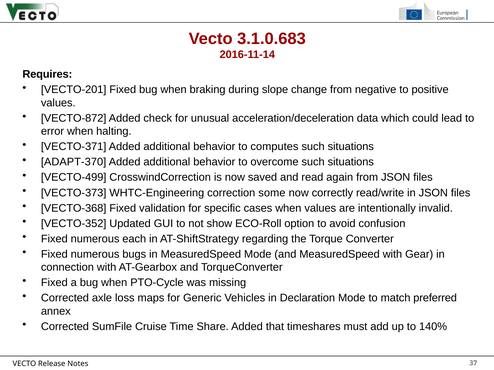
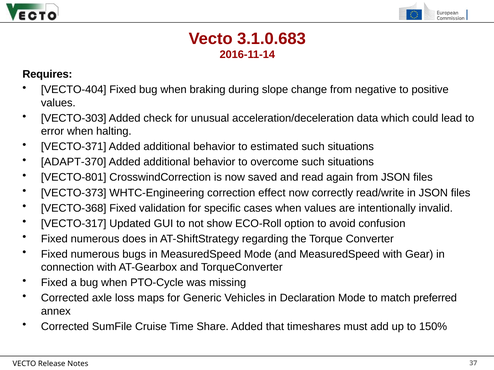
VECTO-201: VECTO-201 -> VECTO-404
VECTO-872: VECTO-872 -> VECTO-303
computes: computes -> estimated
VECTO-499: VECTO-499 -> VECTO-801
some: some -> effect
VECTO-352: VECTO-352 -> VECTO-317
each: each -> does
140%: 140% -> 150%
